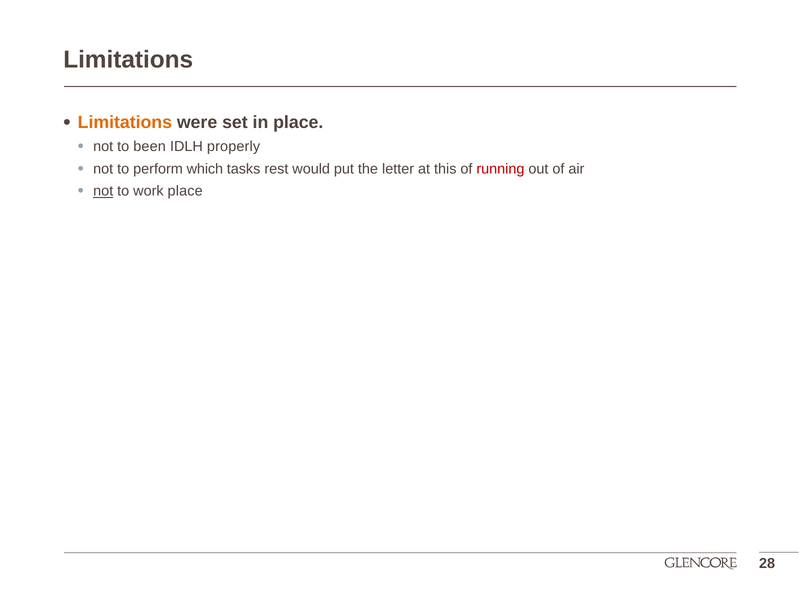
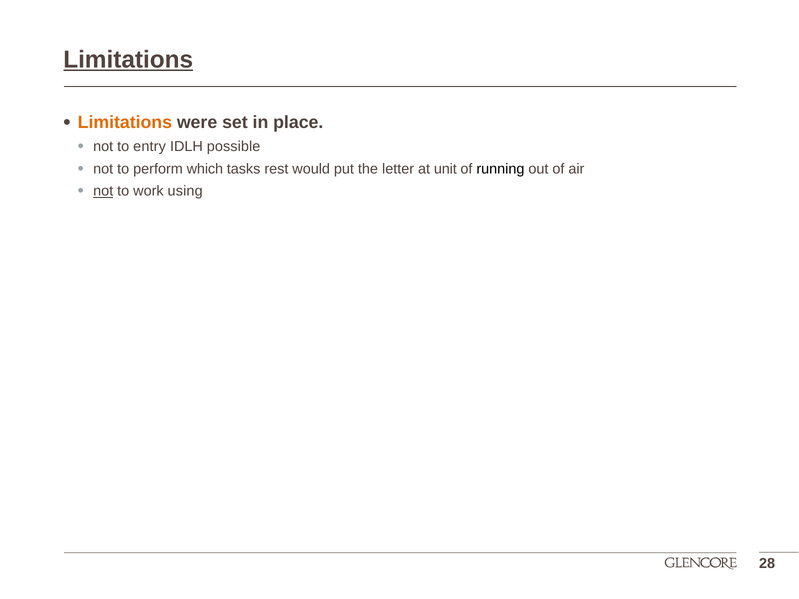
Limitations at (128, 60) underline: none -> present
been: been -> entry
properly: properly -> possible
this: this -> unit
running colour: red -> black
work place: place -> using
